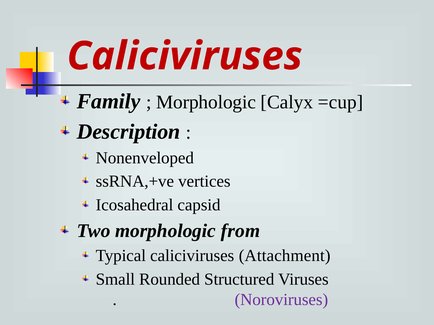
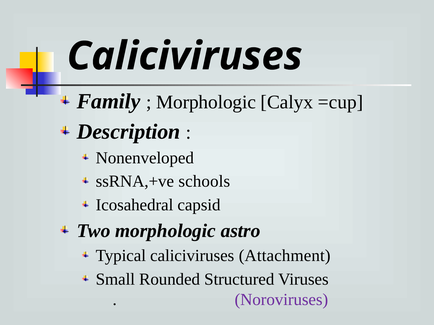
Caliciviruses at (185, 56) colour: red -> black
vertices: vertices -> schools
from: from -> astro
